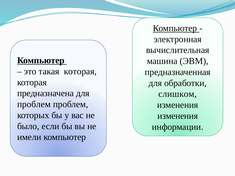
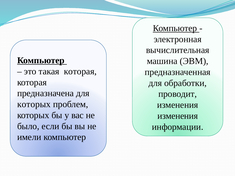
слишком: слишком -> проводит
проблем at (34, 104): проблем -> которых
